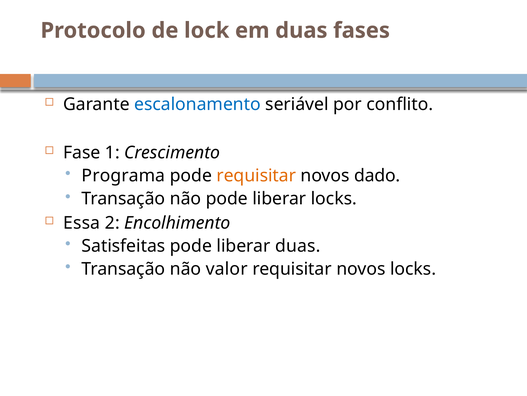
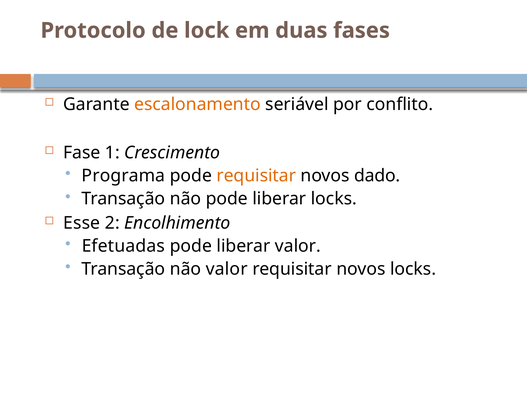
escalonamento colour: blue -> orange
Essa: Essa -> Esse
Satisfeitas: Satisfeitas -> Efetuadas
liberar duas: duas -> valor
